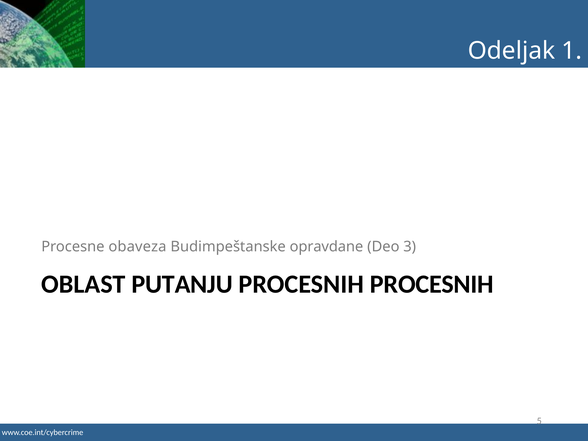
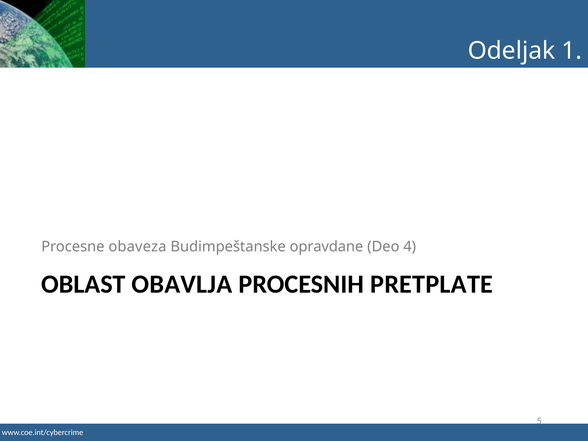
3: 3 -> 4
PUTANJU: PUTANJU -> OBAVLJA
PROCESNIH PROCESNIH: PROCESNIH -> PRETPLATE
